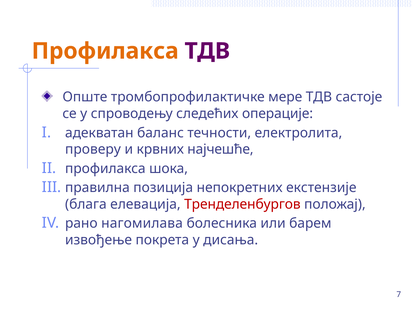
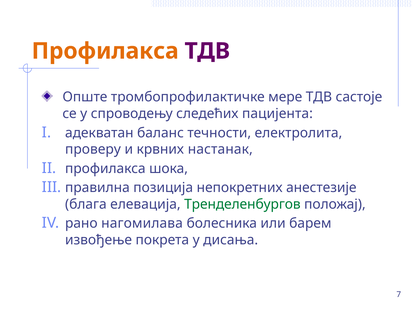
операције: операције -> пацијента
најчешће: најчешће -> настанак
екстензије: екстензије -> анестезије
Тренделенбургов colour: red -> green
